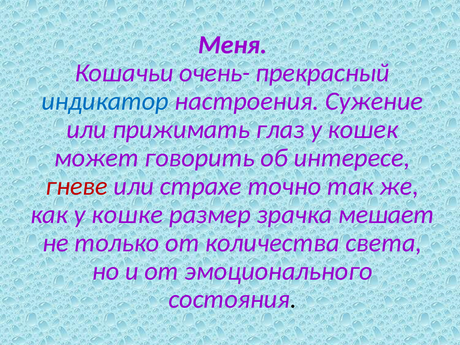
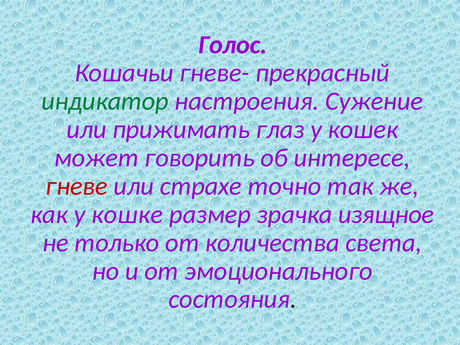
Меня: Меня -> Голос
очень-: очень- -> гневе-
индикатор colour: blue -> green
мешает: мешает -> изящное
